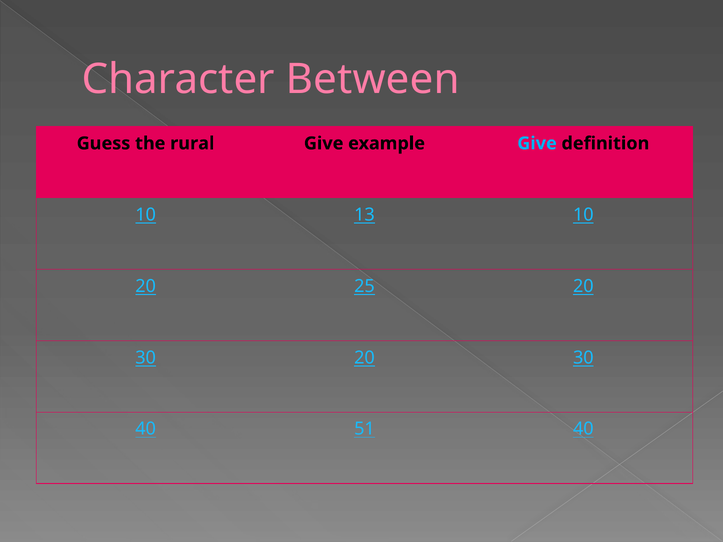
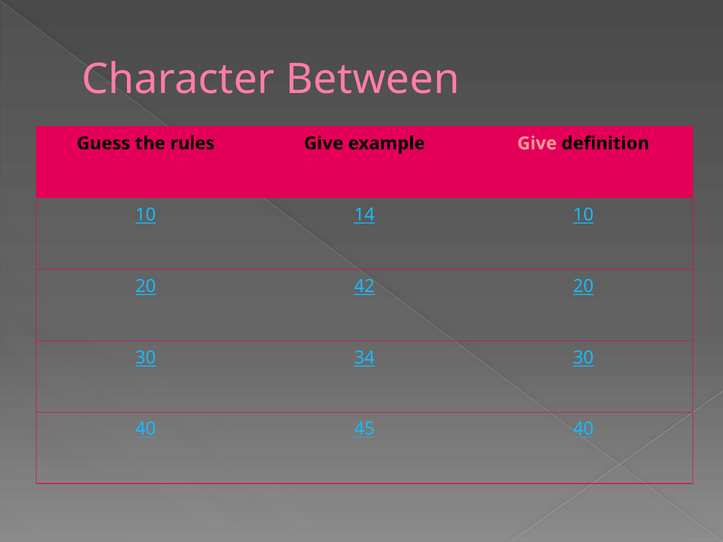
rural: rural -> rules
Give at (537, 143) colour: light blue -> pink
13: 13 -> 14
25: 25 -> 42
30 20: 20 -> 34
51: 51 -> 45
